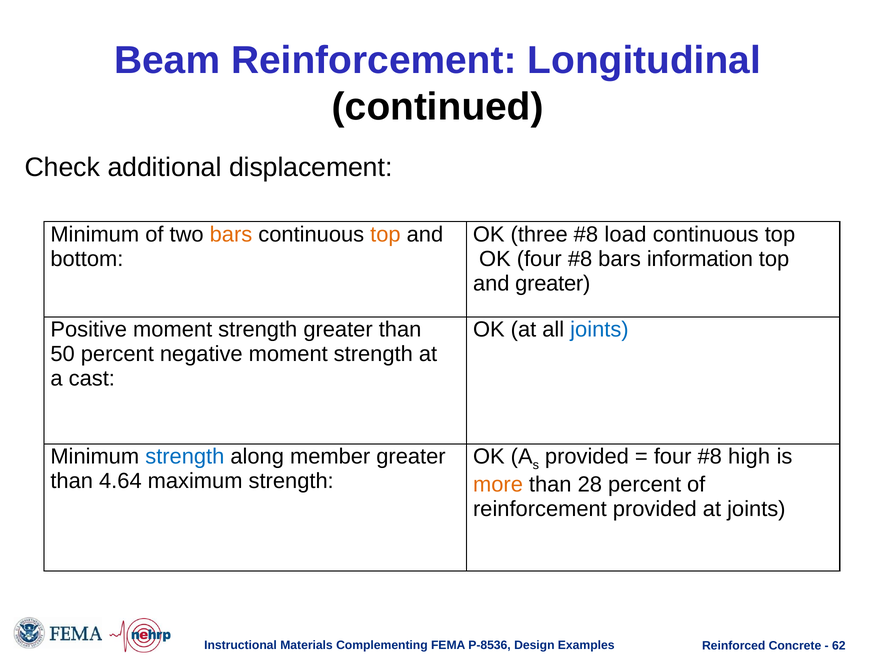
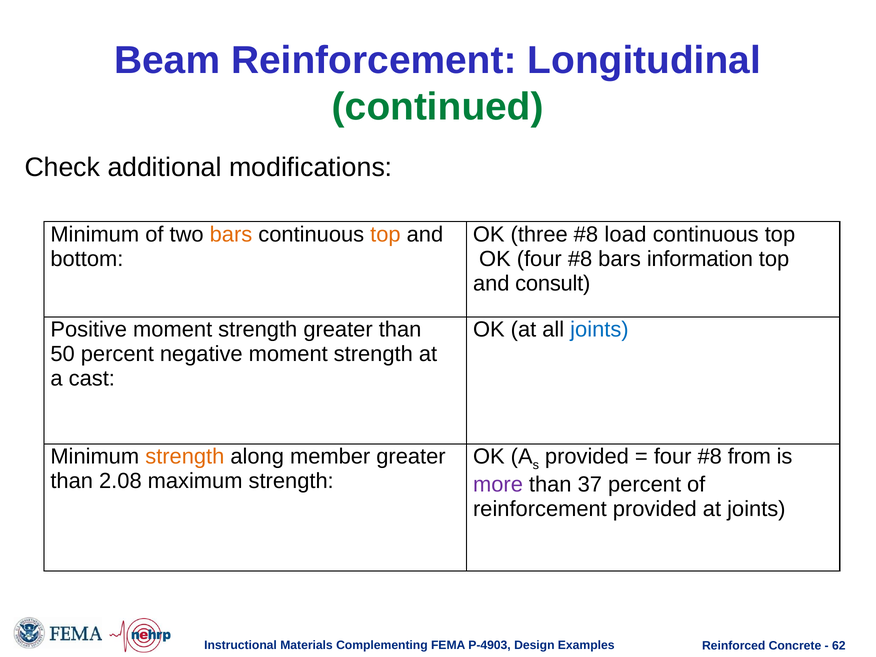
continued colour: black -> green
displacement: displacement -> modifications
and greater: greater -> consult
strength at (185, 457) colour: blue -> orange
high: high -> from
4.64: 4.64 -> 2.08
more colour: orange -> purple
28: 28 -> 37
P-8536: P-8536 -> P-4903
